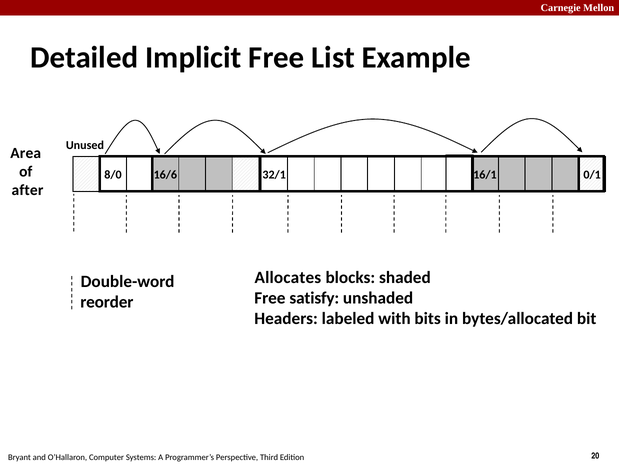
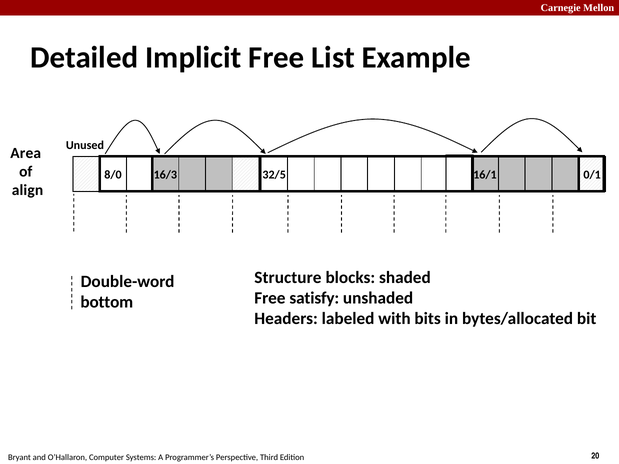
16/6: 16/6 -> 16/3
32/1: 32/1 -> 32/5
after: after -> align
Allocates: Allocates -> Structure
reorder: reorder -> bottom
